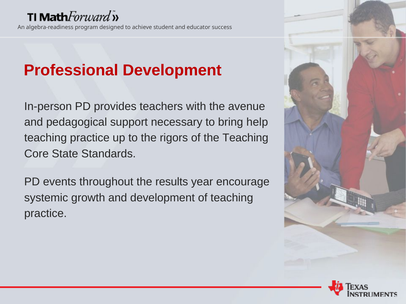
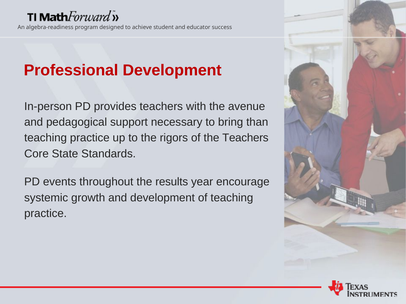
help: help -> than
the Teaching: Teaching -> Teachers
